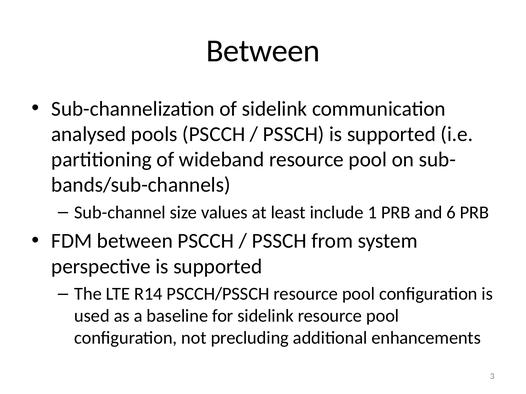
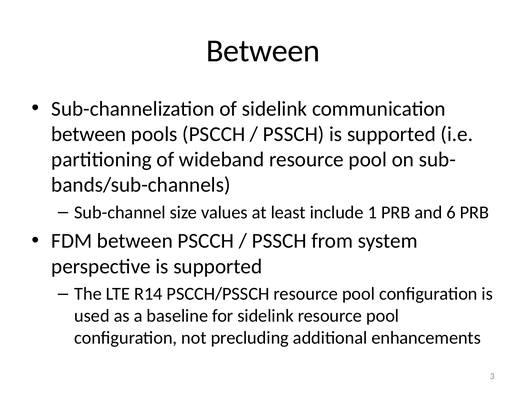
analysed at (89, 134): analysed -> between
